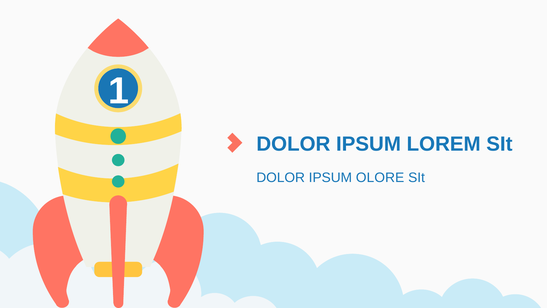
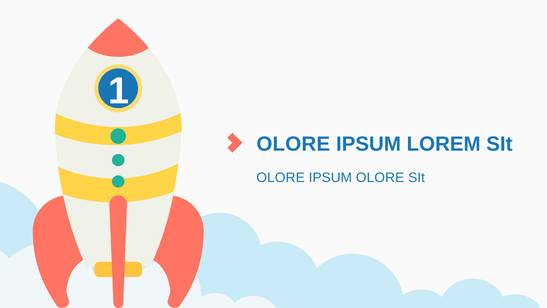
DOLOR at (293, 144): DOLOR -> OLORE
DOLOR at (281, 177): DOLOR -> OLORE
